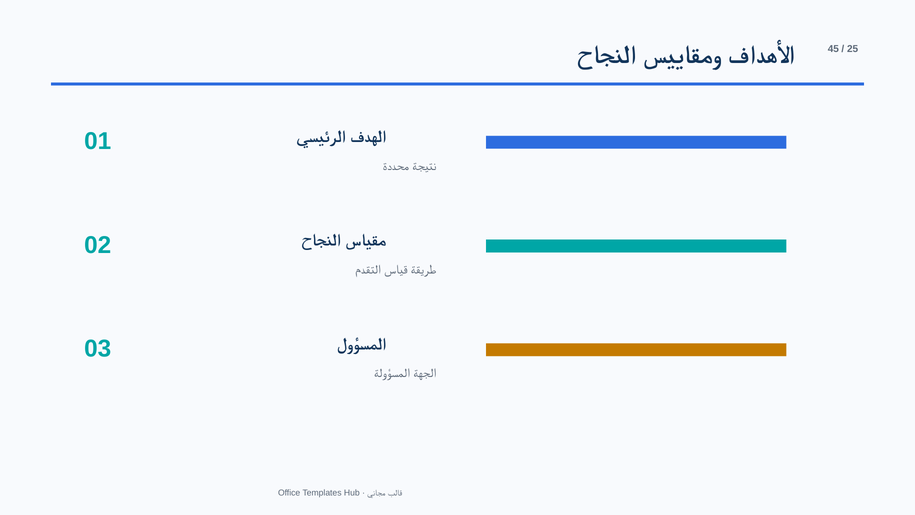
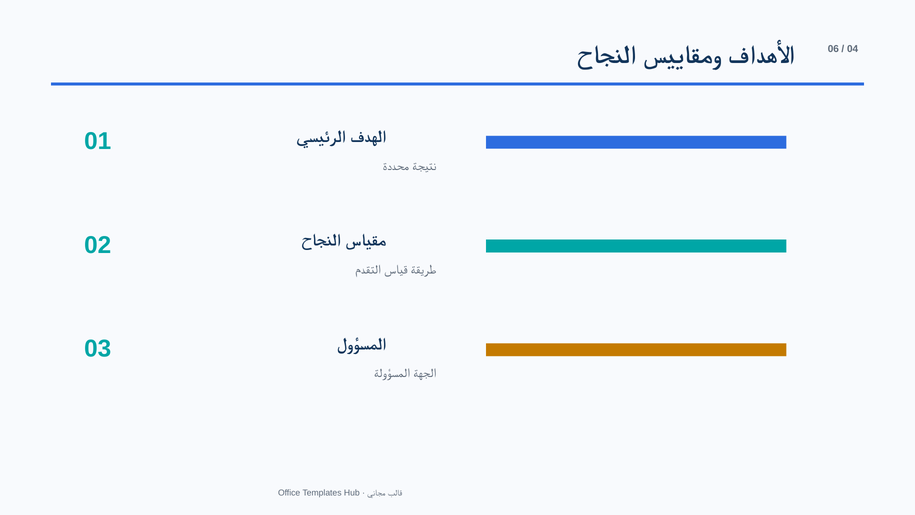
45: 45 -> 06
25: 25 -> 04
